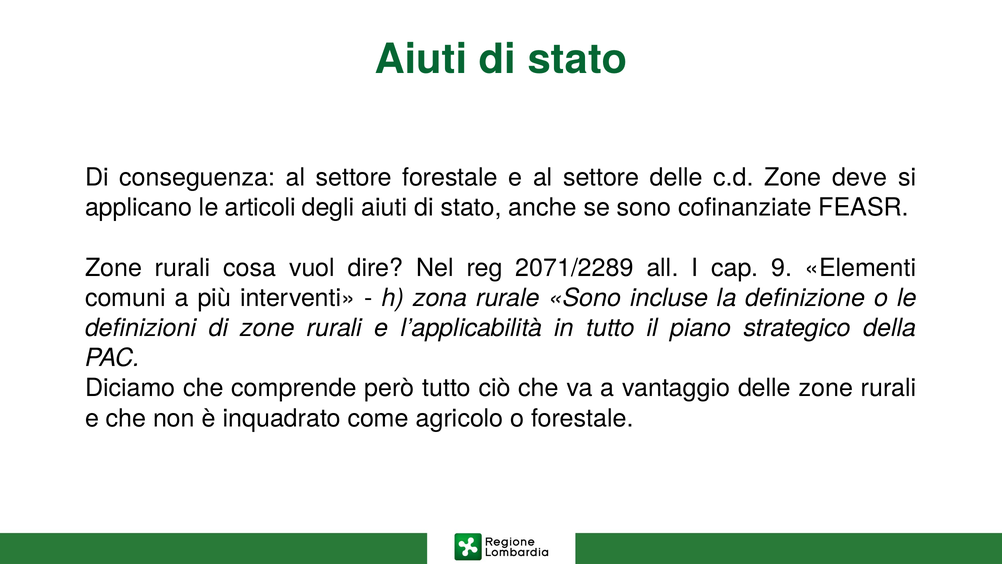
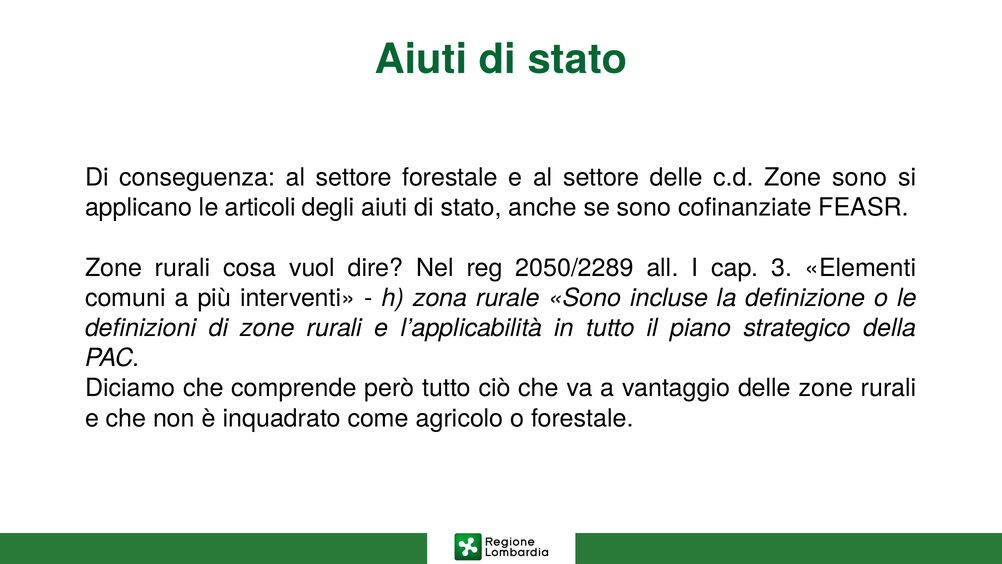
Zone deve: deve -> sono
2071/2289: 2071/2289 -> 2050/2289
9: 9 -> 3
